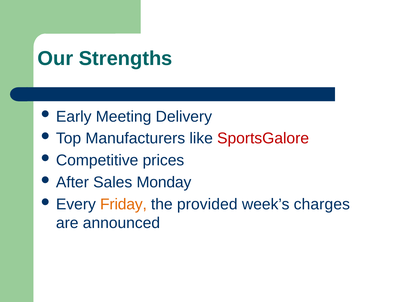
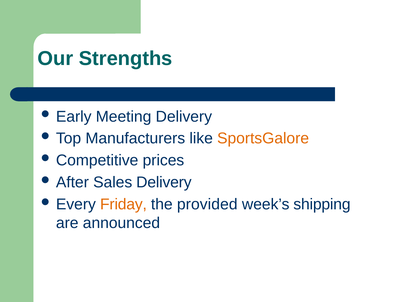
SportsGalore colour: red -> orange
Sales Monday: Monday -> Delivery
charges: charges -> shipping
